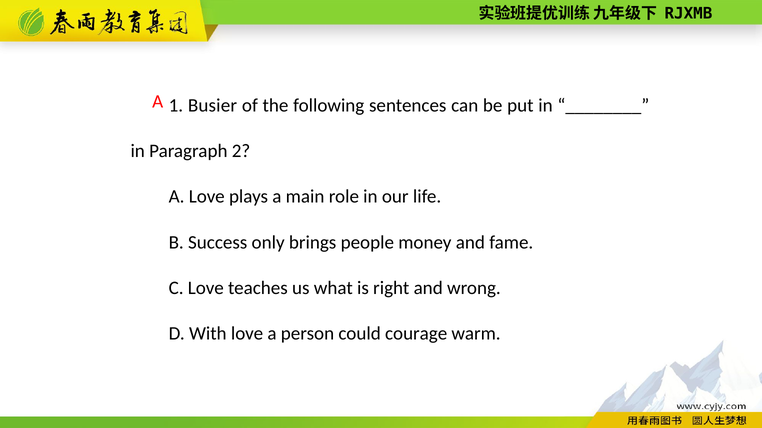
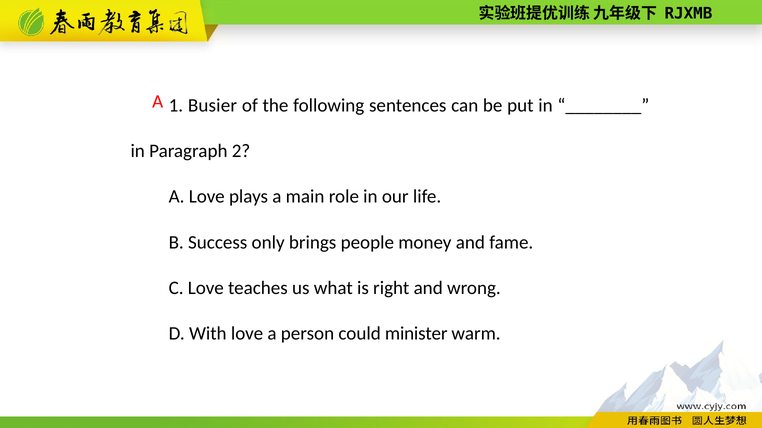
courage: courage -> minister
